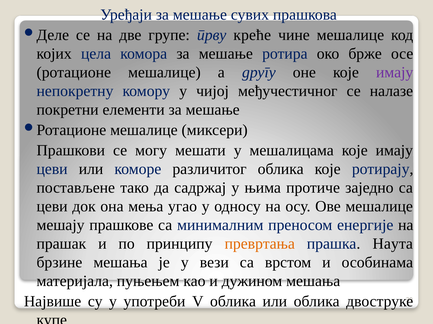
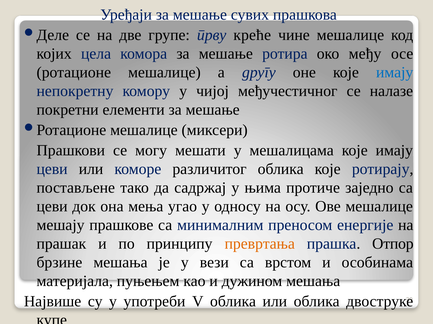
брже: брже -> међу
имају at (395, 73) colour: purple -> blue
Наута: Наута -> Отпор
